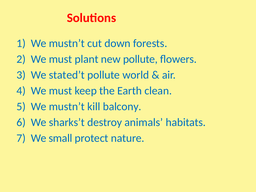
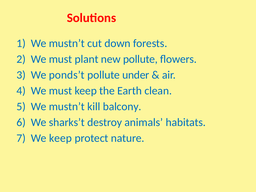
stated’t: stated’t -> ponds’t
world: world -> under
We small: small -> keep
